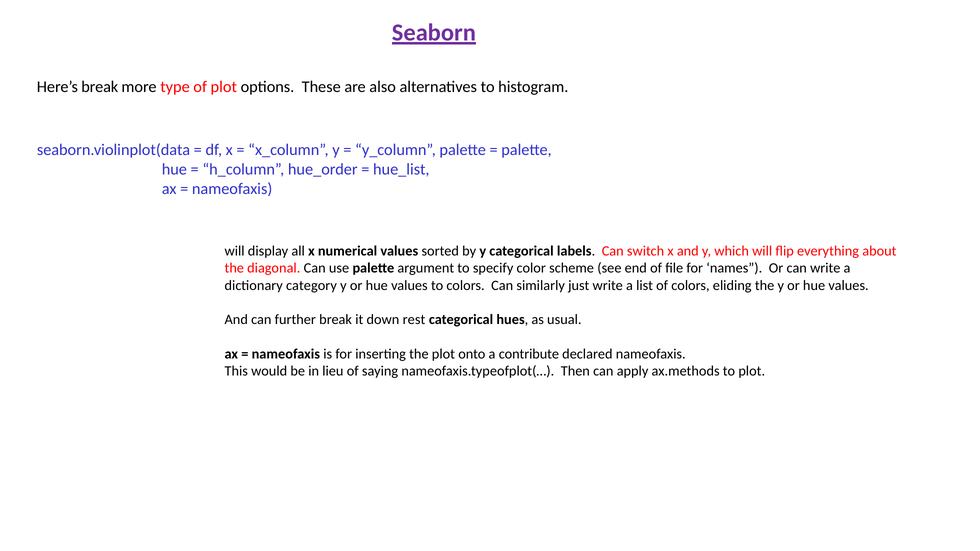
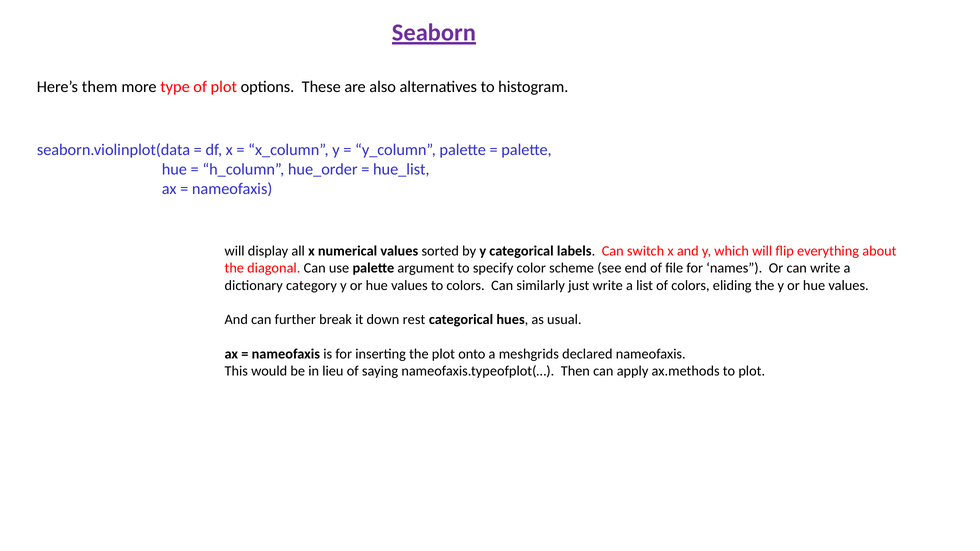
Here’s break: break -> them
contribute: contribute -> meshgrids
